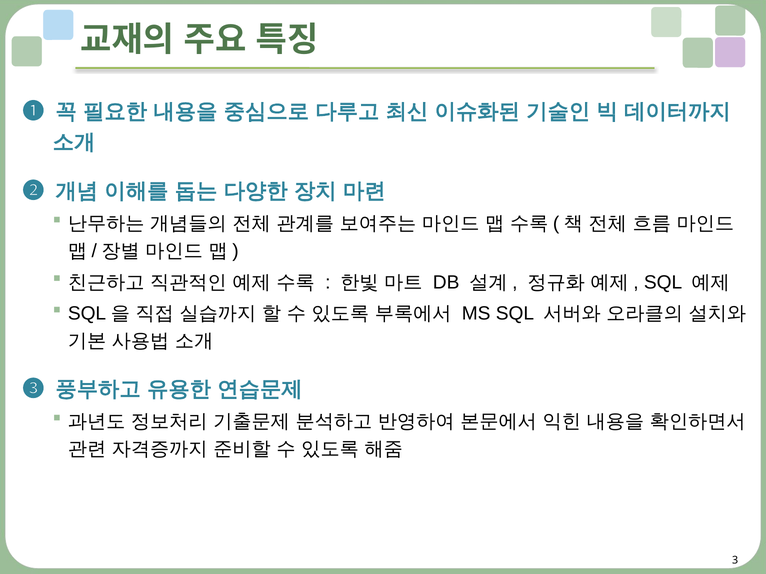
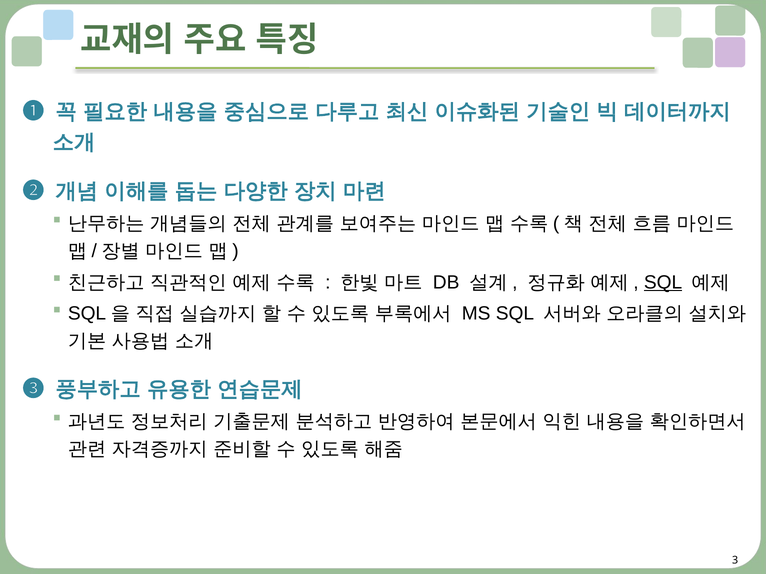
SQL at (663, 282) underline: none -> present
